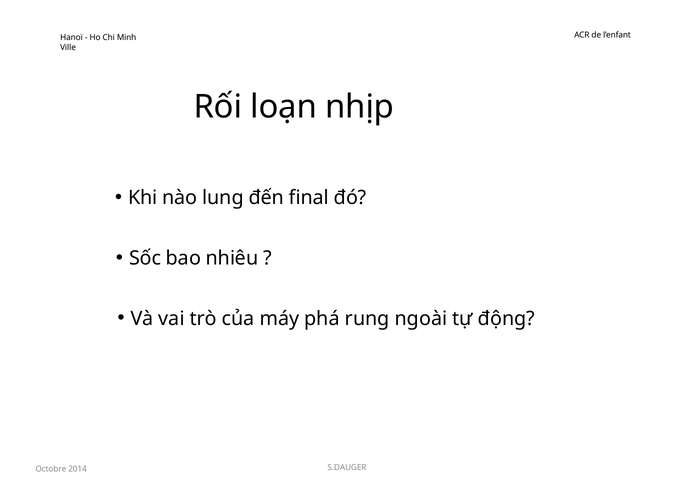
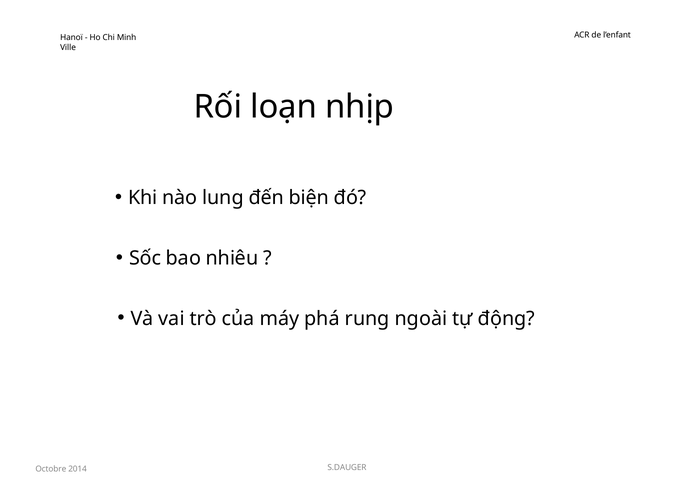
final: final -> biện
